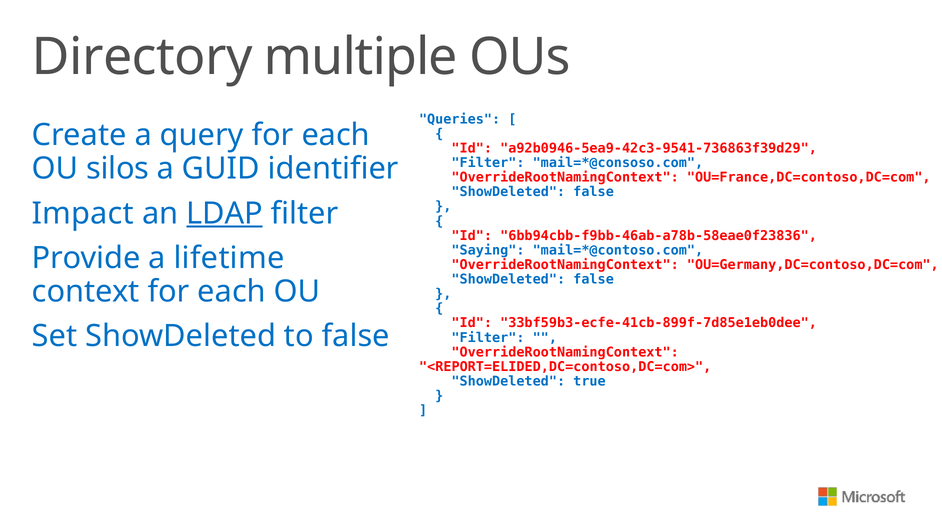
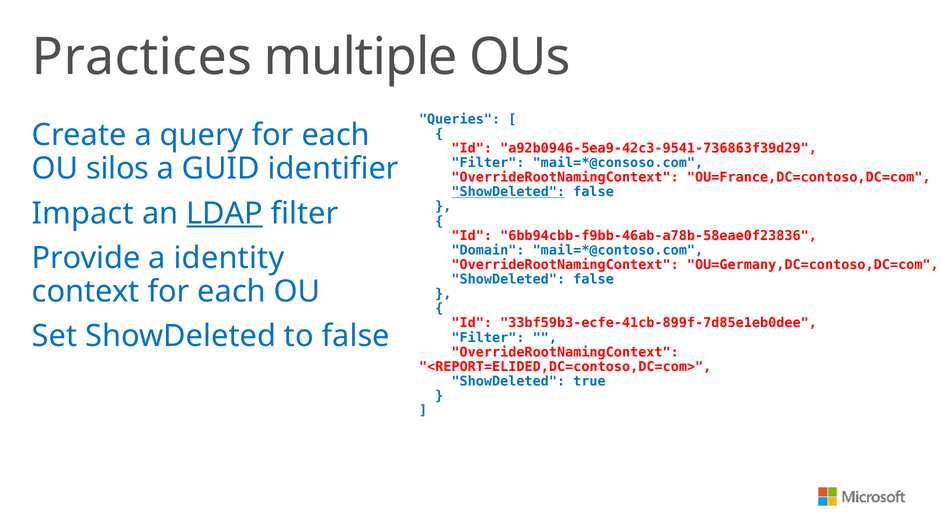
Directory: Directory -> Practices
ShowDeleted at (508, 192) underline: none -> present
Saying: Saying -> Domain
lifetime: lifetime -> identity
